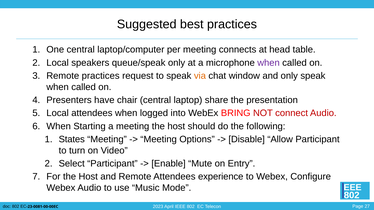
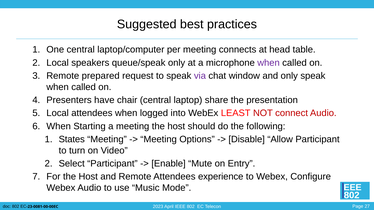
Remote practices: practices -> prepared
via colour: orange -> purple
BRING: BRING -> LEAST
